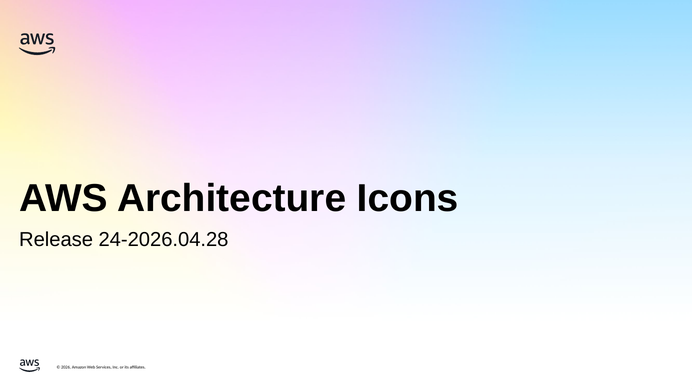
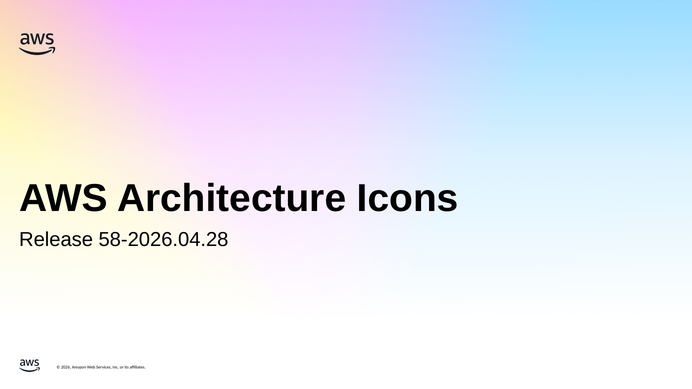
24-2026.04.28: 24-2026.04.28 -> 58-2026.04.28
